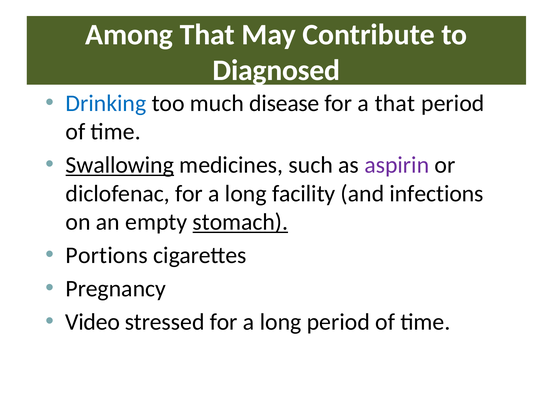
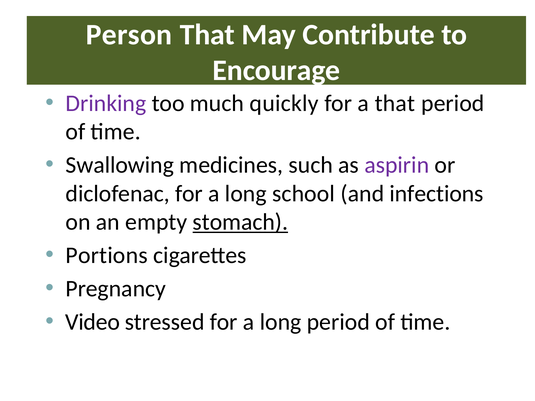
Among: Among -> Person
Diagnosed: Diagnosed -> Encourage
Drinking colour: blue -> purple
disease: disease -> quickly
Swallowing underline: present -> none
facility: facility -> school
